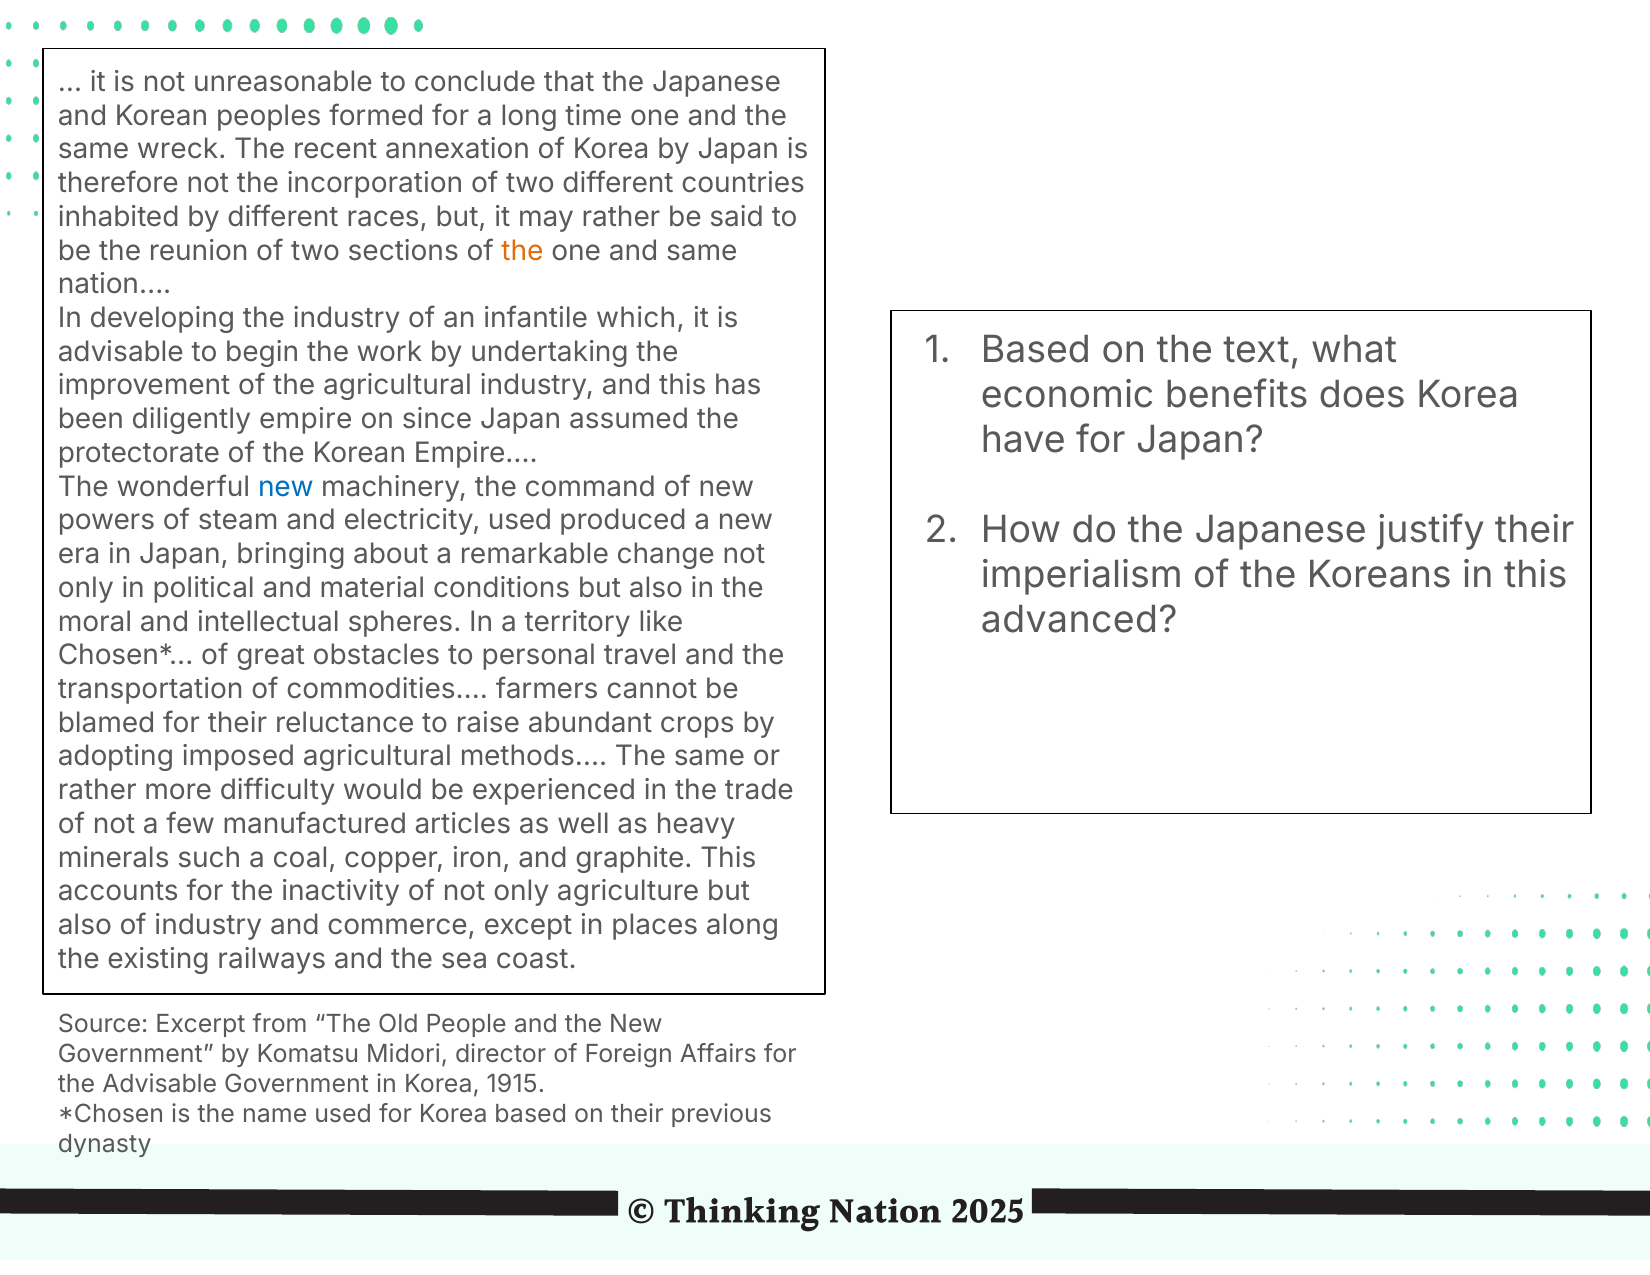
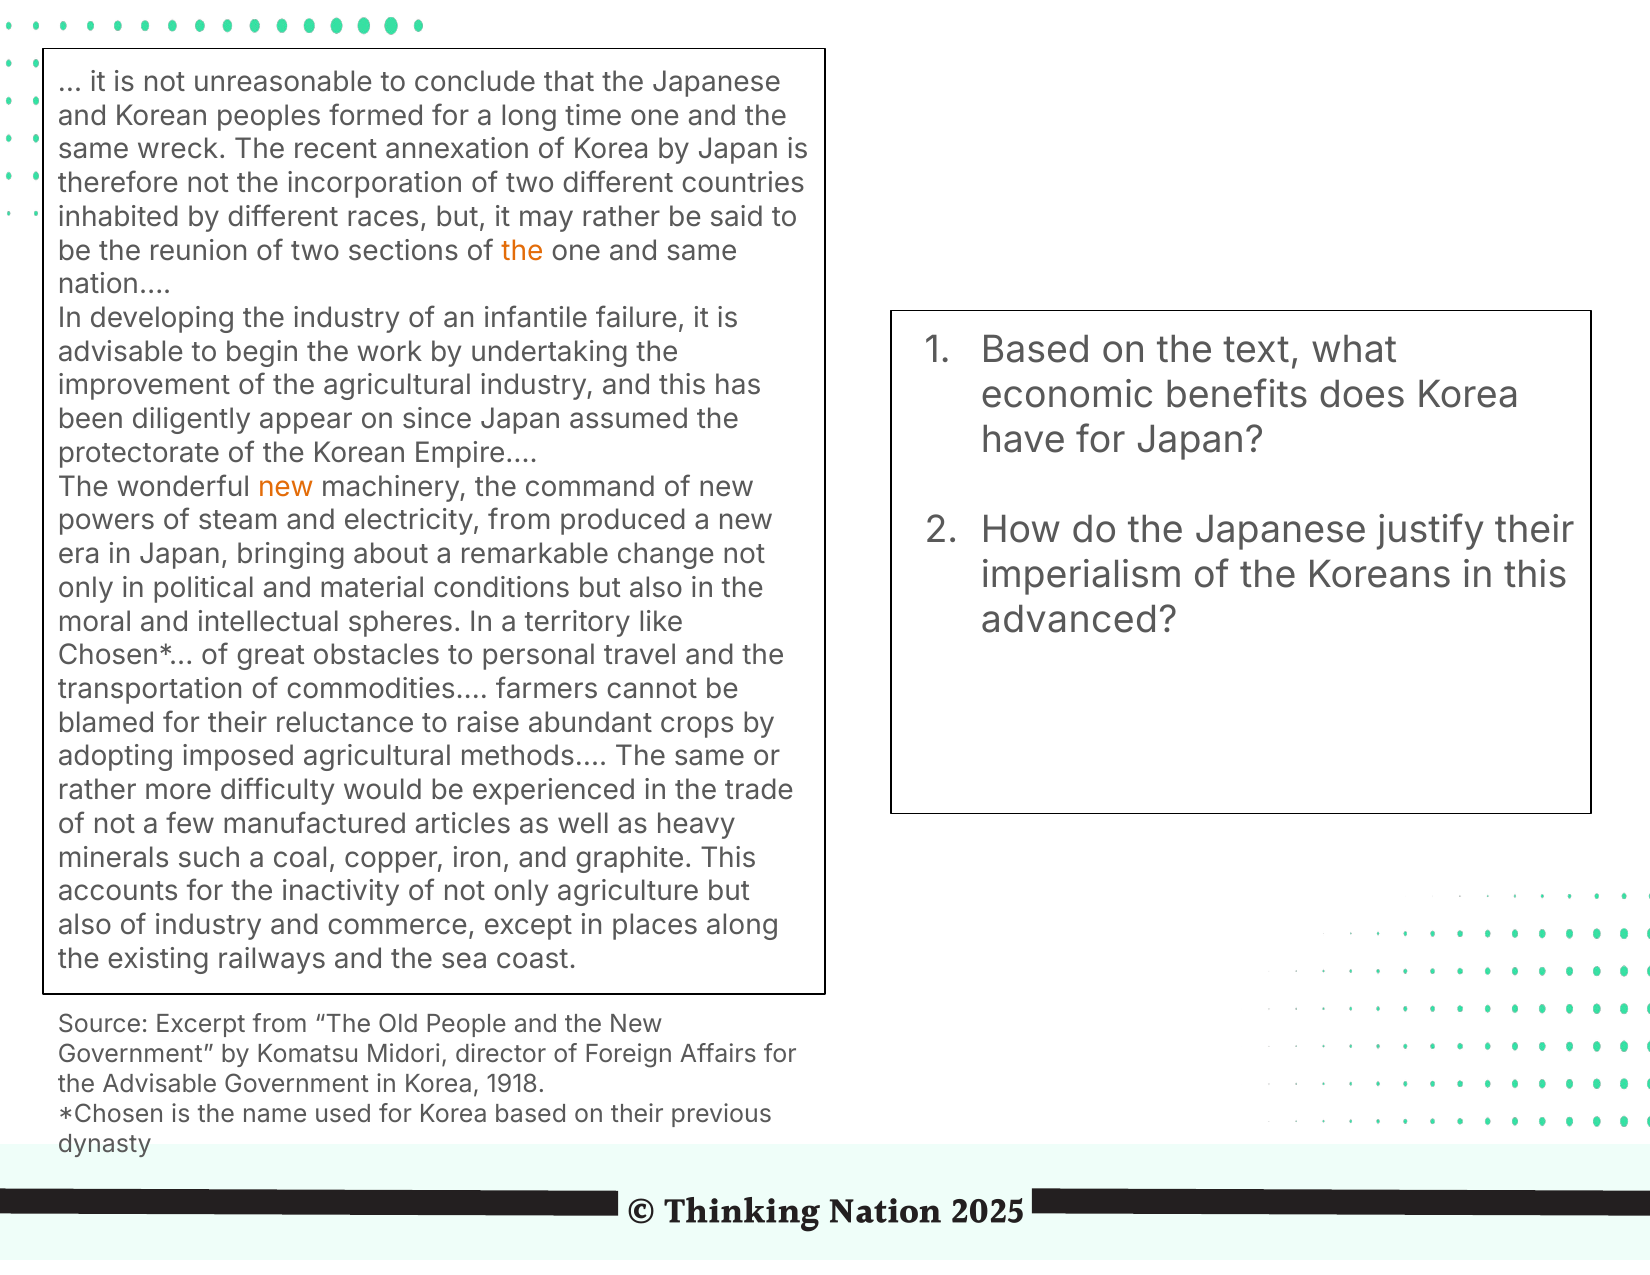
which: which -> failure
empire: empire -> appear
new at (286, 487) colour: blue -> orange
electricity used: used -> from
1915: 1915 -> 1918
